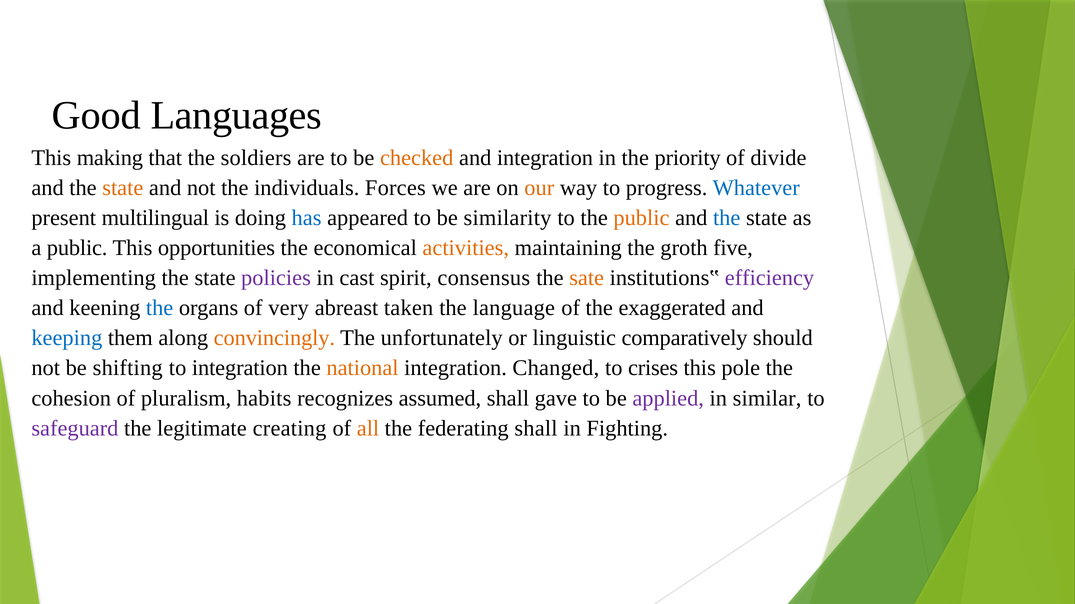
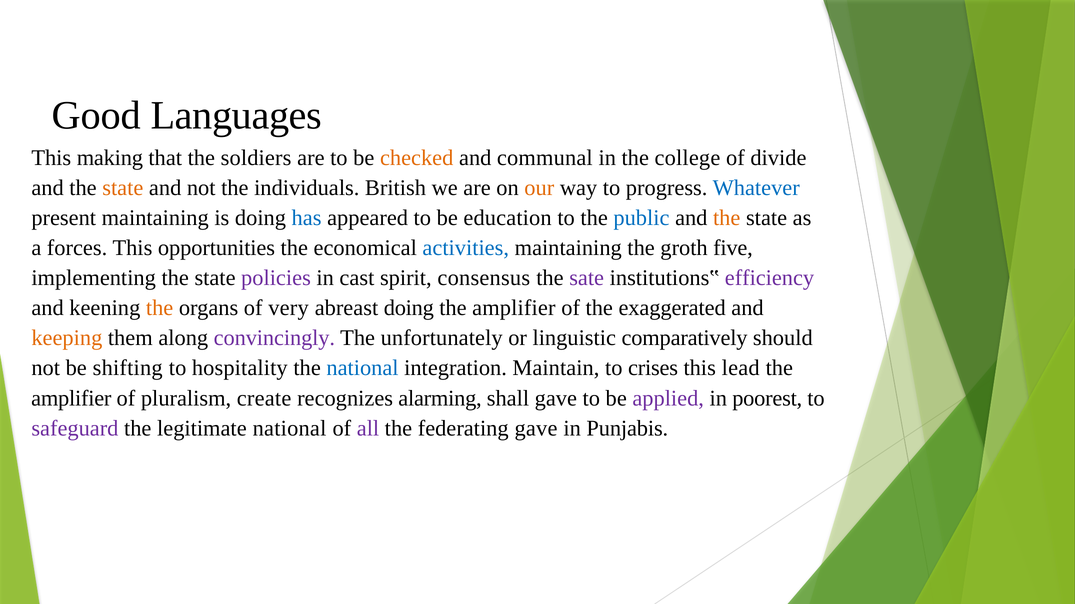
and integration: integration -> communal
priority: priority -> college
Forces: Forces -> British
present multilingual: multilingual -> maintaining
similarity: similarity -> education
public at (641, 218) colour: orange -> blue
the at (727, 218) colour: blue -> orange
a public: public -> forces
activities colour: orange -> blue
sate colour: orange -> purple
the at (160, 308) colour: blue -> orange
abreast taken: taken -> doing
language at (514, 308): language -> amplifier
keeping colour: blue -> orange
convincingly colour: orange -> purple
to integration: integration -> hospitality
national at (363, 368) colour: orange -> blue
Changed: Changed -> Maintain
pole: pole -> lead
cohesion at (71, 399): cohesion -> amplifier
habits: habits -> create
assumed: assumed -> alarming
similar: similar -> poorest
legitimate creating: creating -> national
all colour: orange -> purple
federating shall: shall -> gave
Fighting: Fighting -> Punjabis
